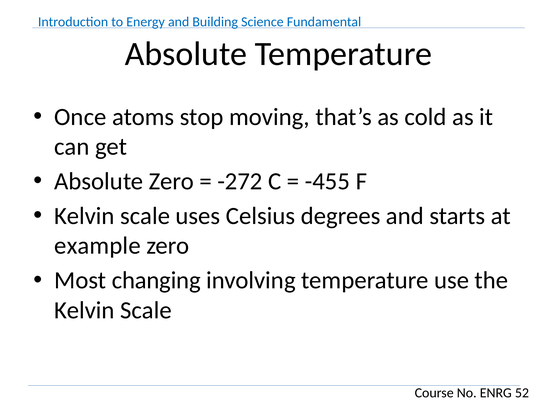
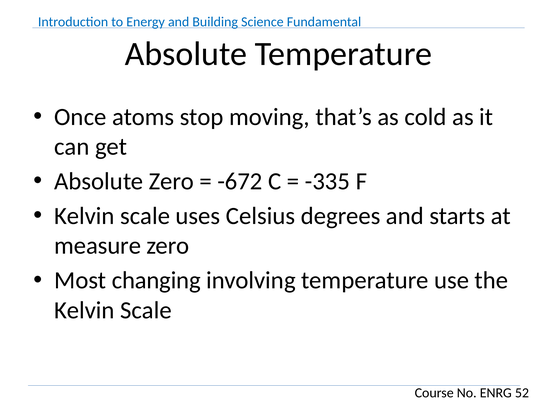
-272: -272 -> -672
-455: -455 -> -335
example: example -> measure
